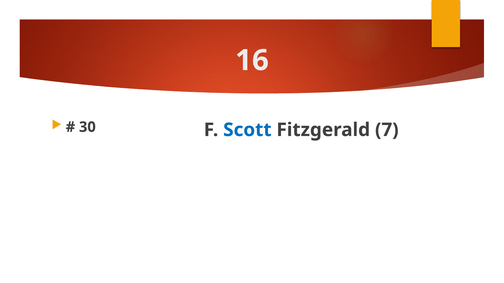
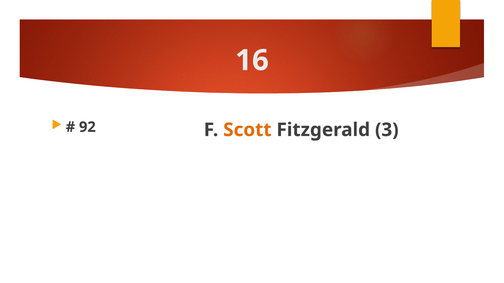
30: 30 -> 92
Scott colour: blue -> orange
7: 7 -> 3
